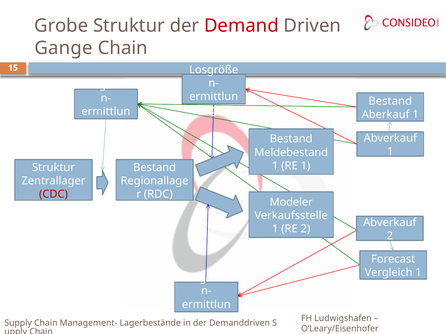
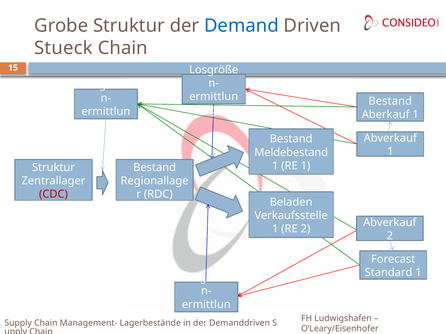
Demand colour: red -> blue
Gange: Gange -> Stueck
Modeler: Modeler -> Beladen
Vergleich: Vergleich -> Standard
